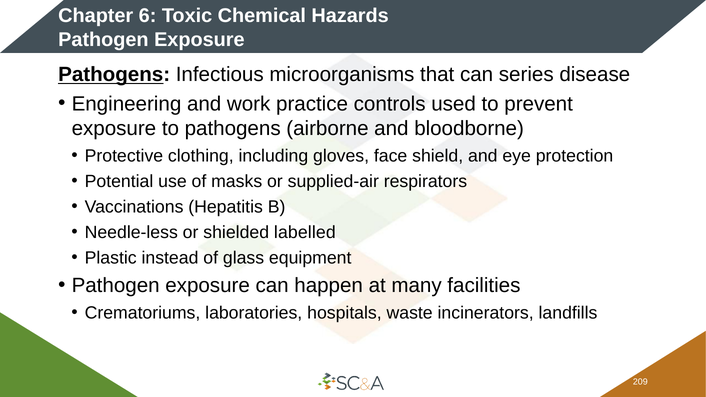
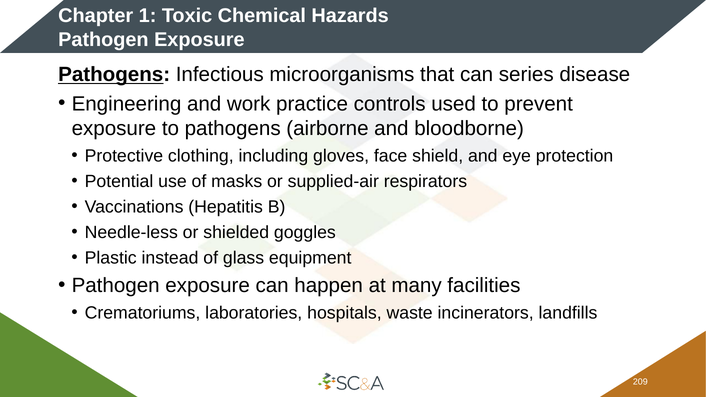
6: 6 -> 1
labelled: labelled -> goggles
